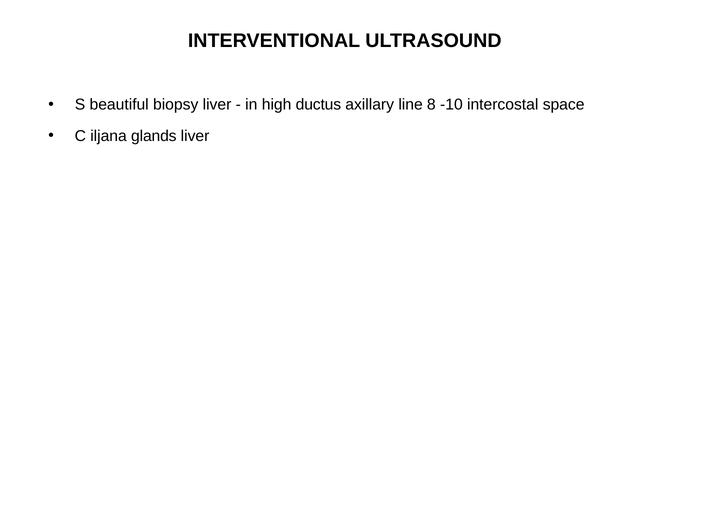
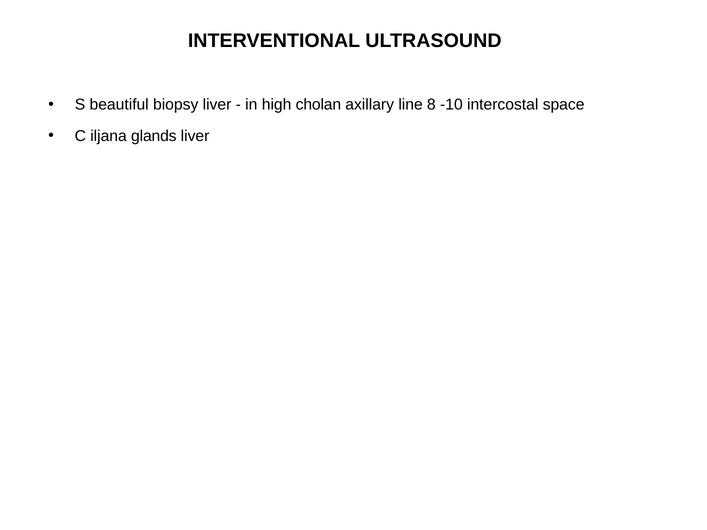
ductus: ductus -> cholan
